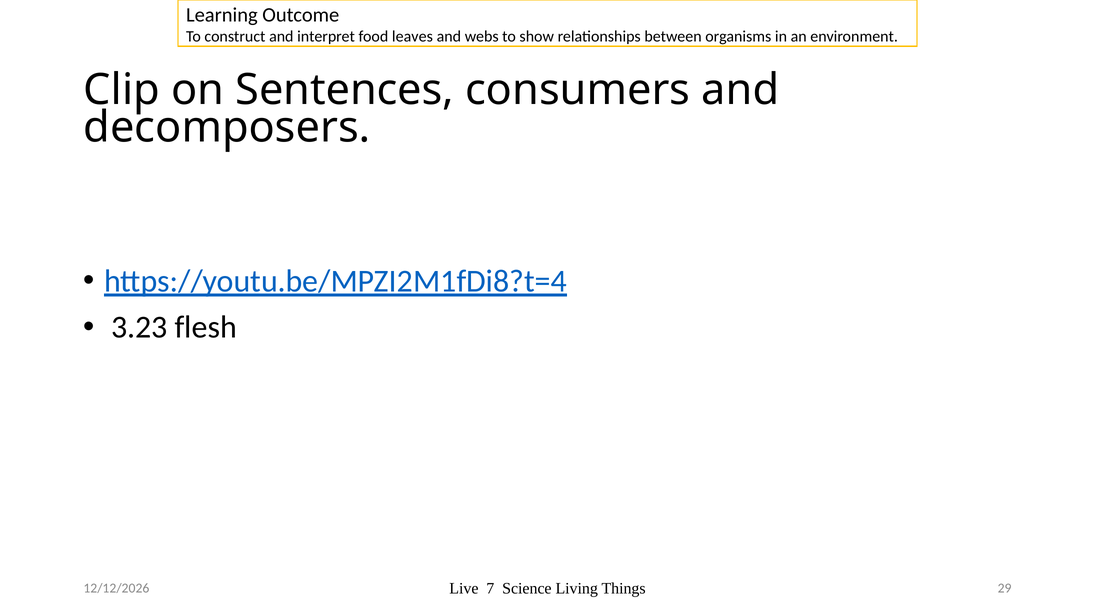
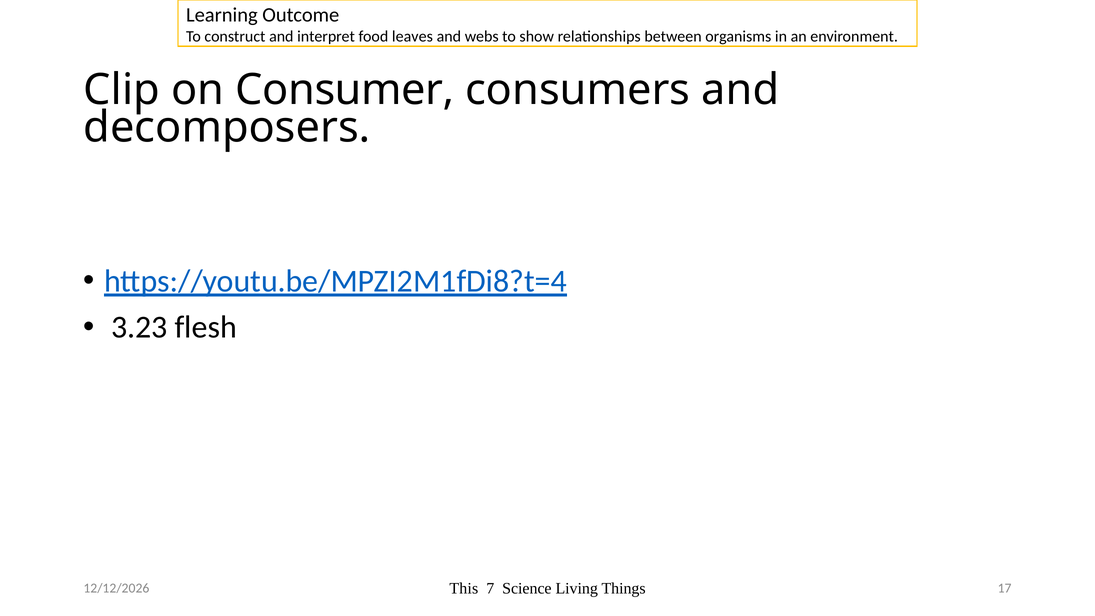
Sentences: Sentences -> Consumer
Live: Live -> This
29: 29 -> 17
